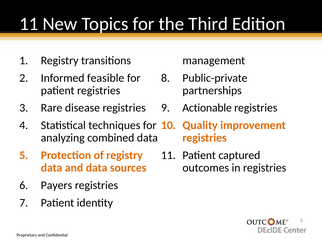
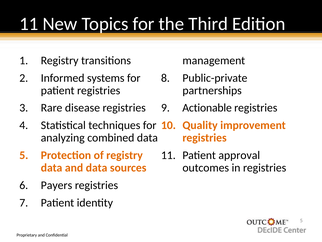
feasible: feasible -> systems
captured: captured -> approval
